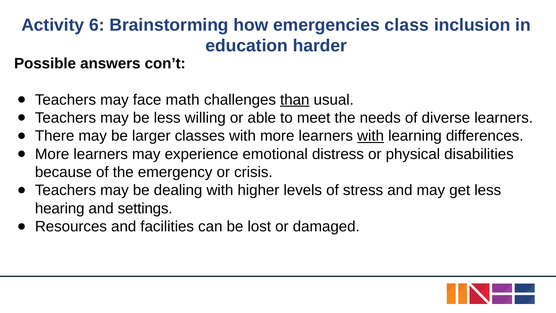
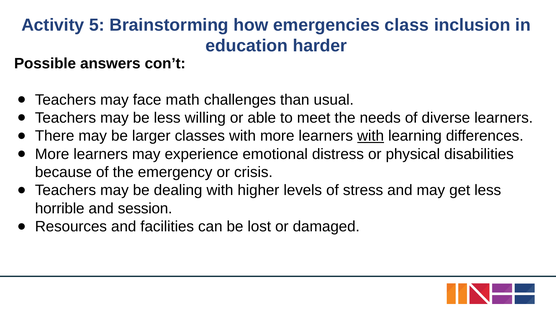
6: 6 -> 5
than underline: present -> none
hearing: hearing -> horrible
settings: settings -> session
